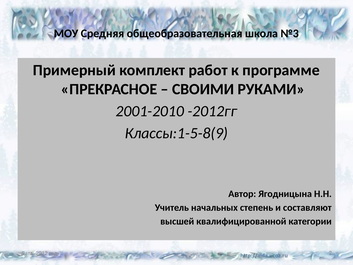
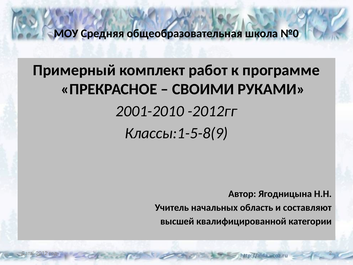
№3: №3 -> №0
степень: степень -> область
